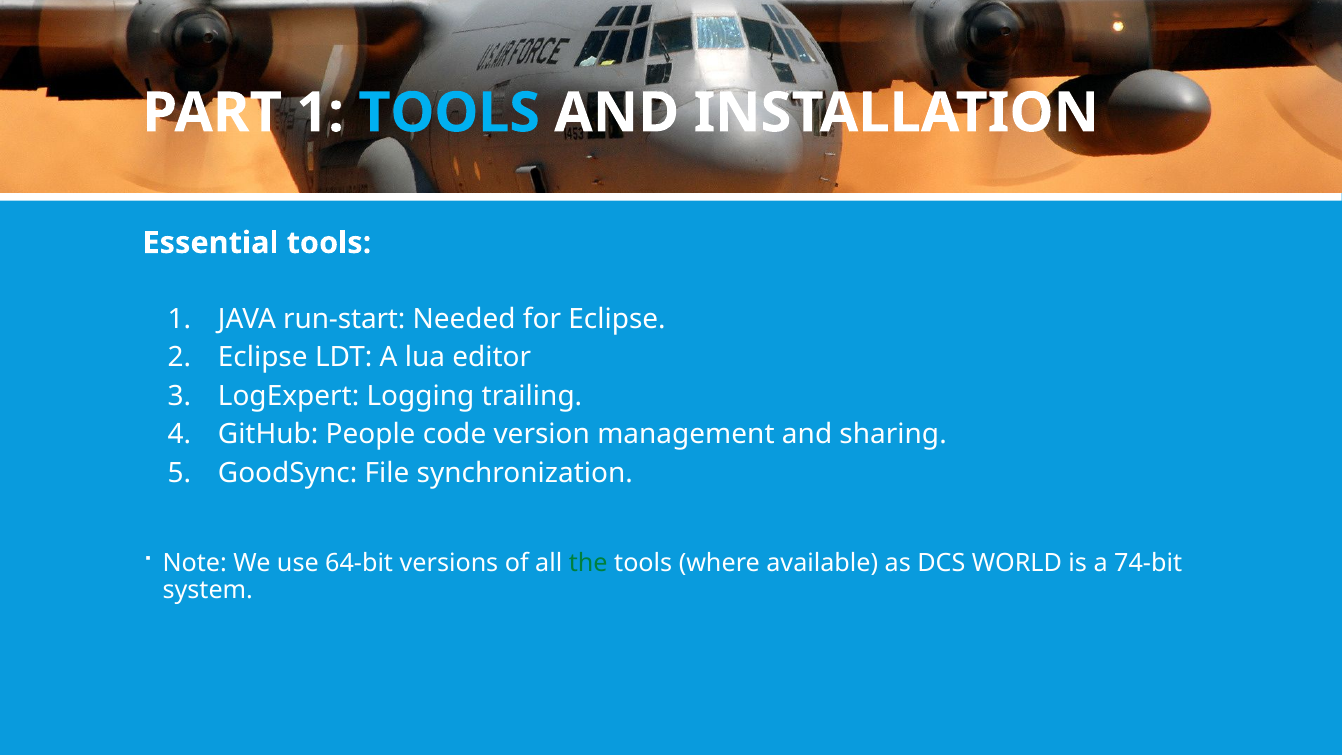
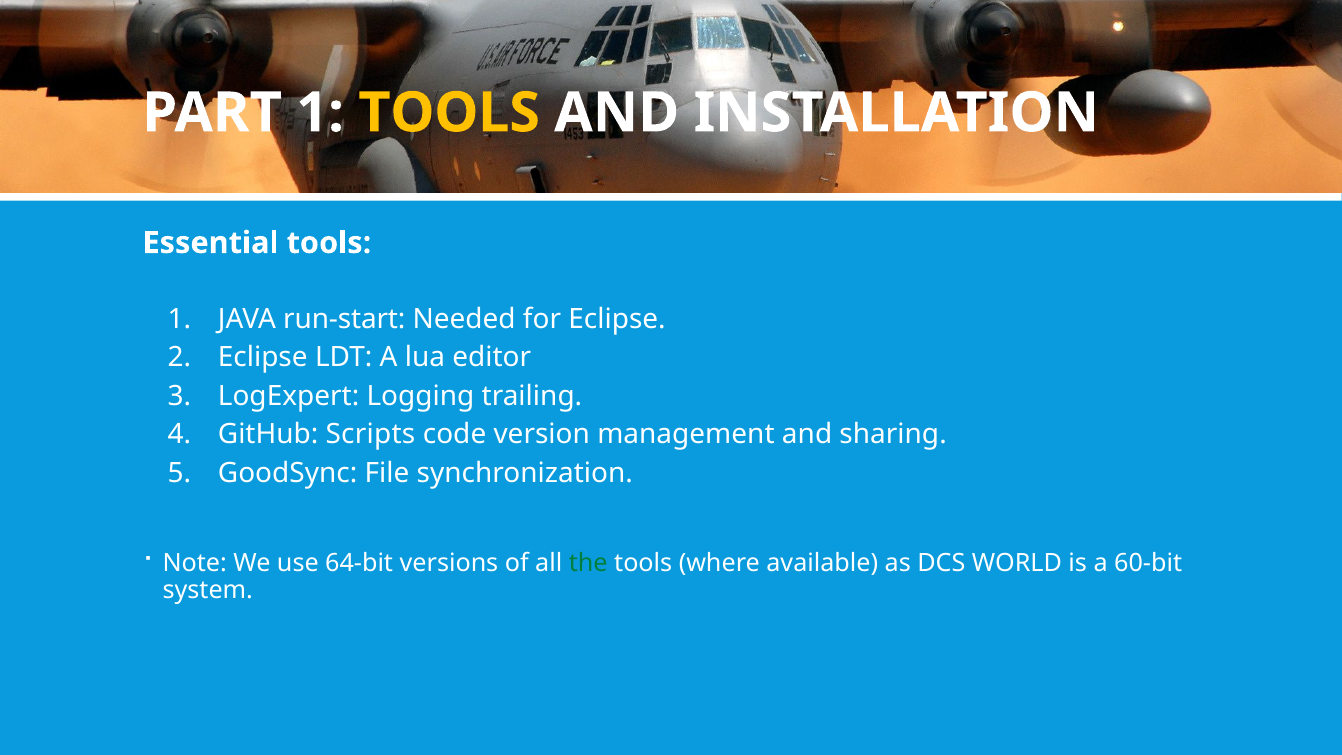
TOOLS at (449, 113) colour: light blue -> yellow
People: People -> Scripts
74-bit: 74-bit -> 60-bit
